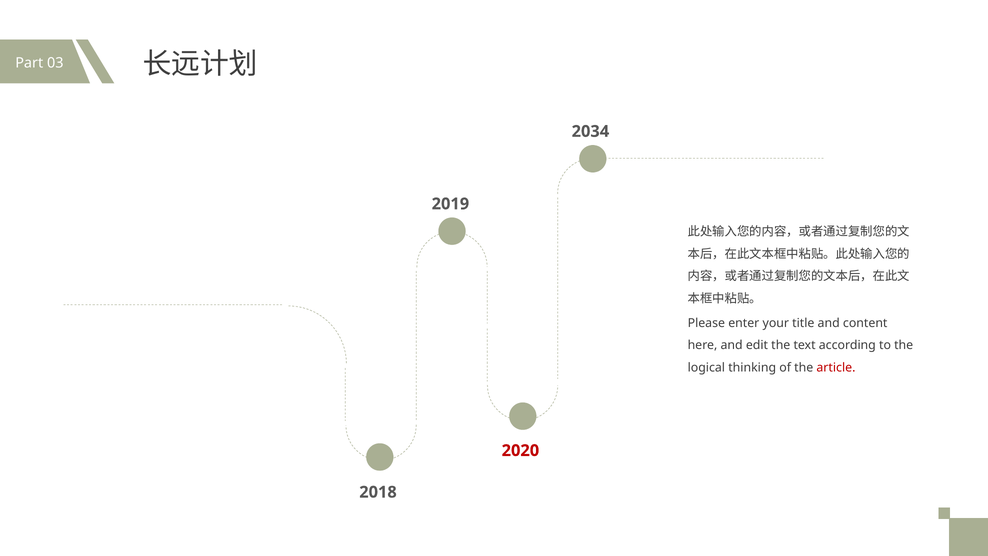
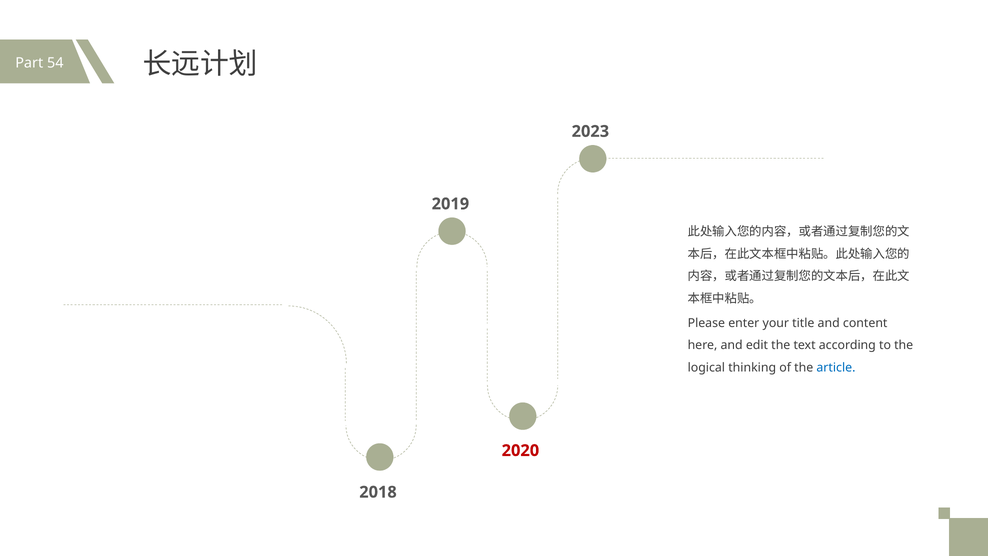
03: 03 -> 54
2034: 2034 -> 2023
article colour: red -> blue
